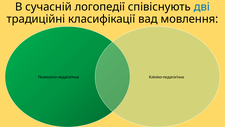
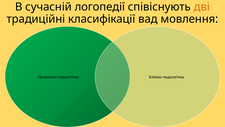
дві colour: blue -> orange
